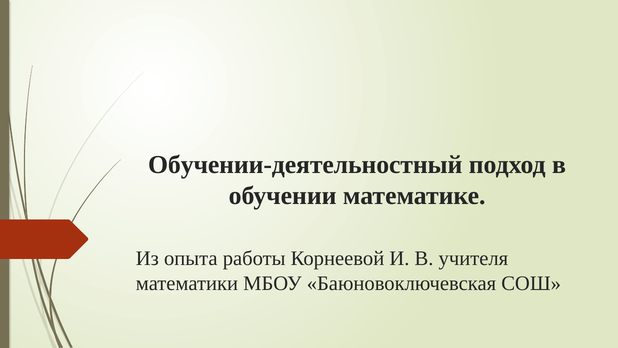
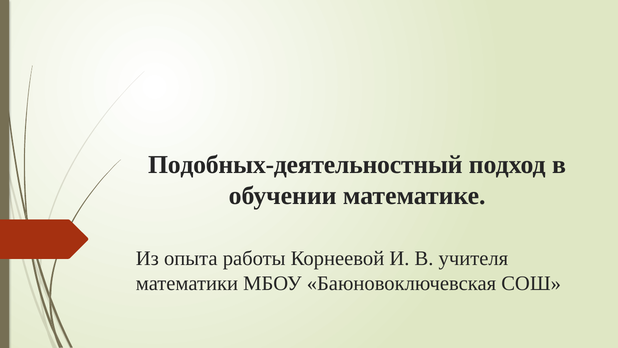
Обучении-деятельностный: Обучении-деятельностный -> Подобных-деятельностный
